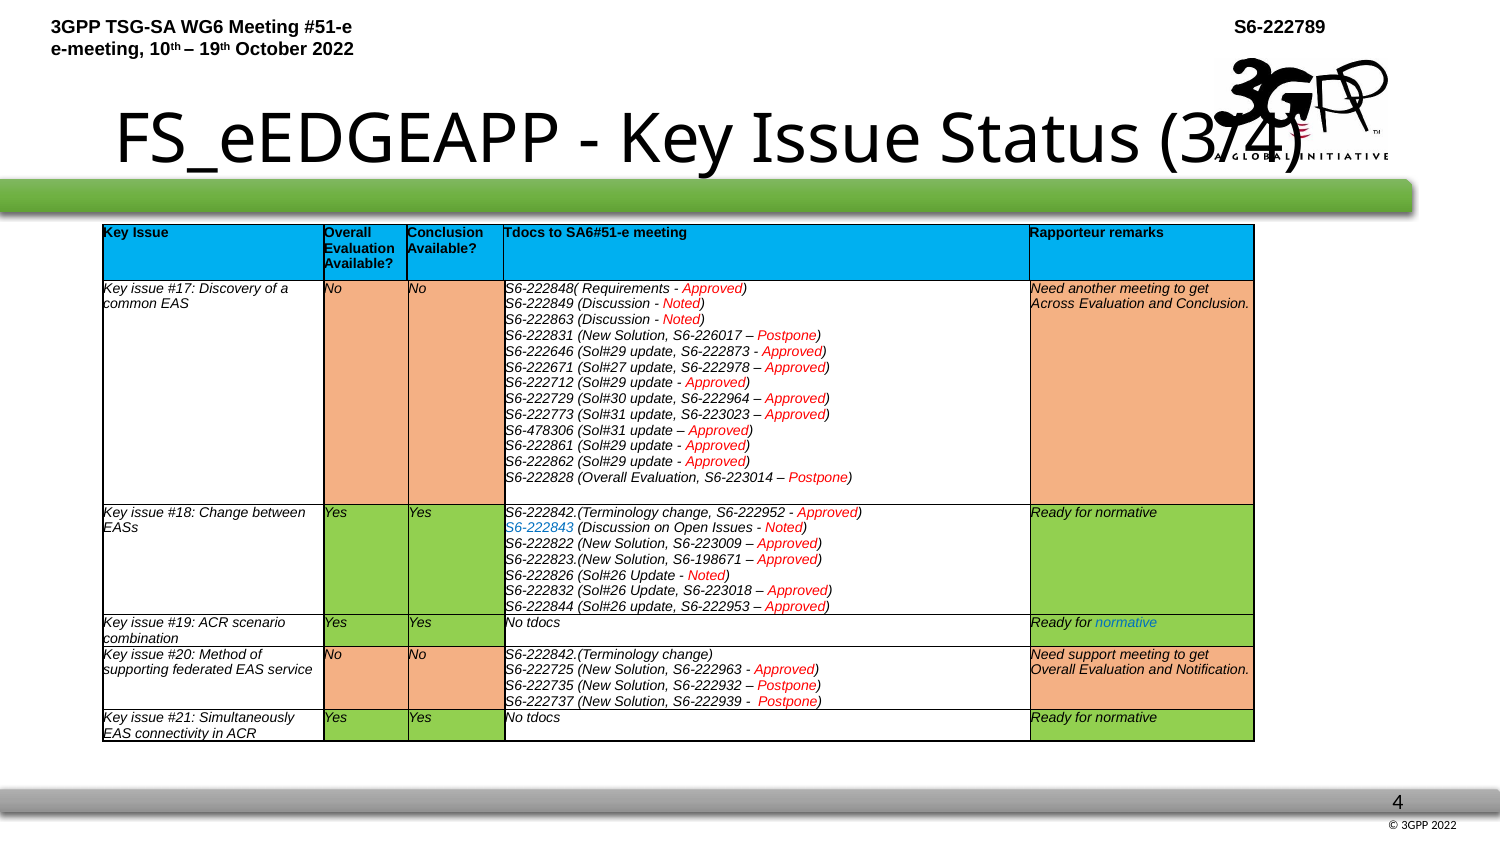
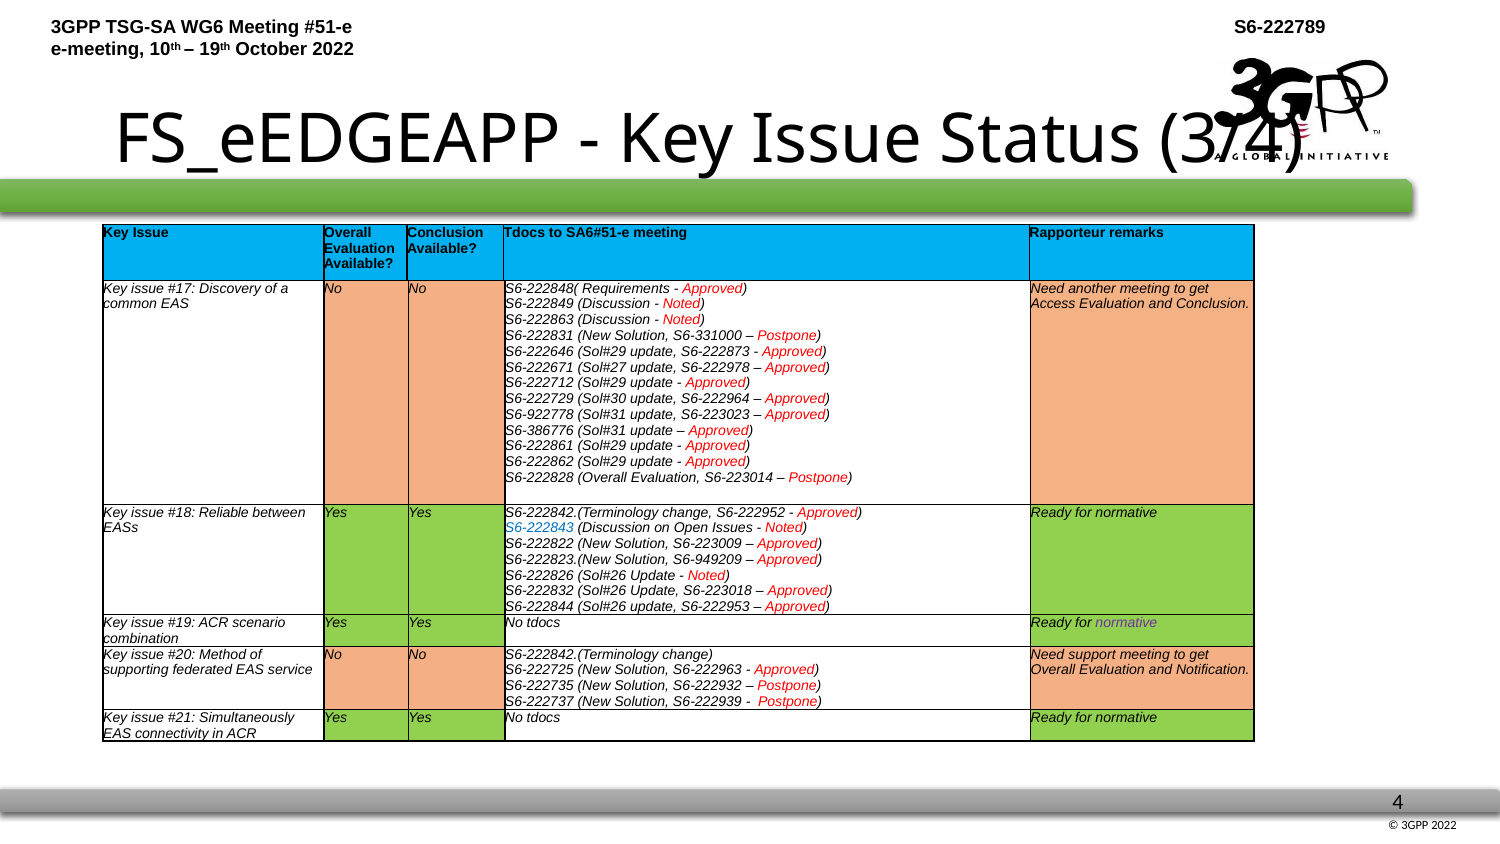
Across: Across -> Access
S6-226017: S6-226017 -> S6-331000
S6-222773: S6-222773 -> S6-922778
S6-478306: S6-478306 -> S6-386776
Change at (224, 512): Change -> Reliable
S6-198671: S6-198671 -> S6-949209
normative at (1126, 623) colour: blue -> purple
